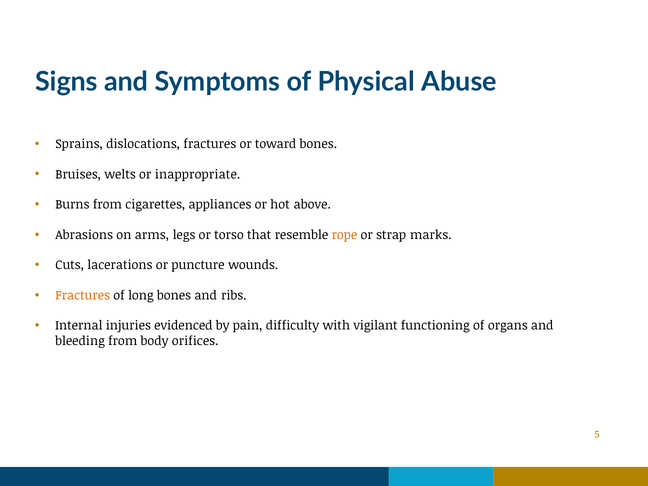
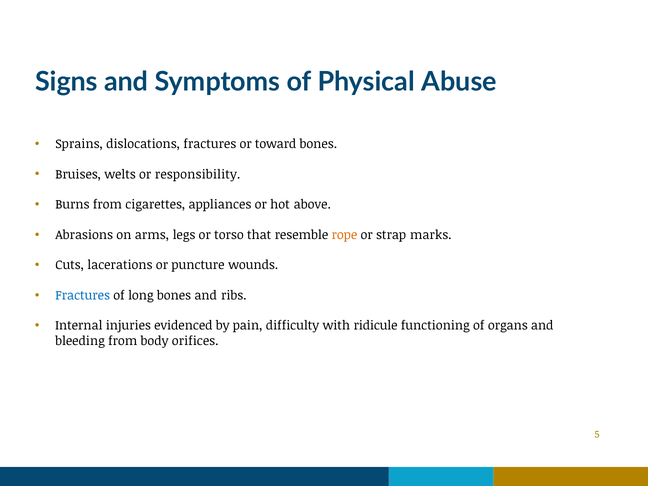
inappropriate: inappropriate -> responsibility
Fractures at (83, 296) colour: orange -> blue
vigilant: vigilant -> ridicule
